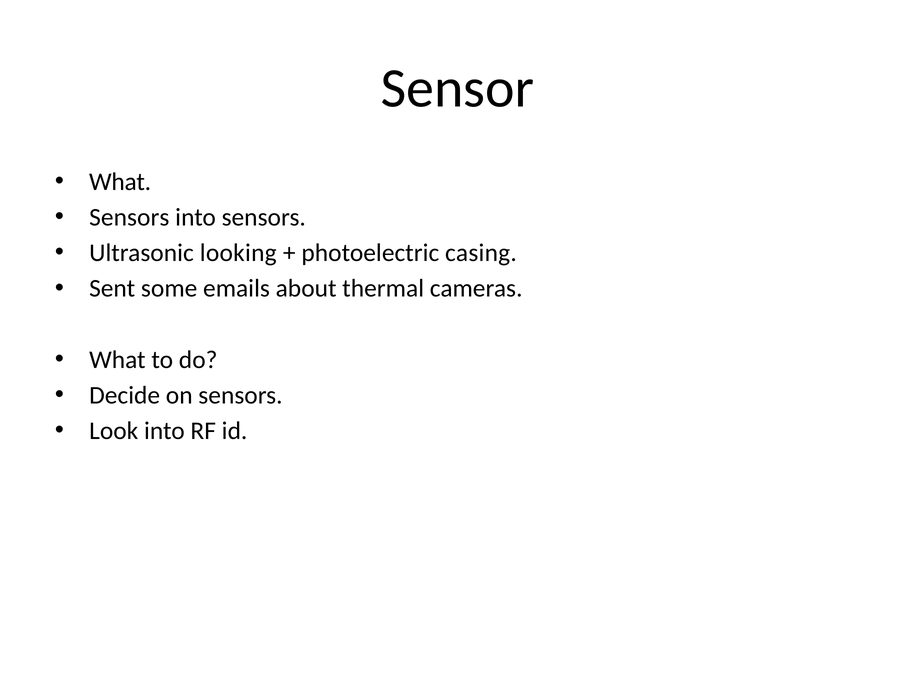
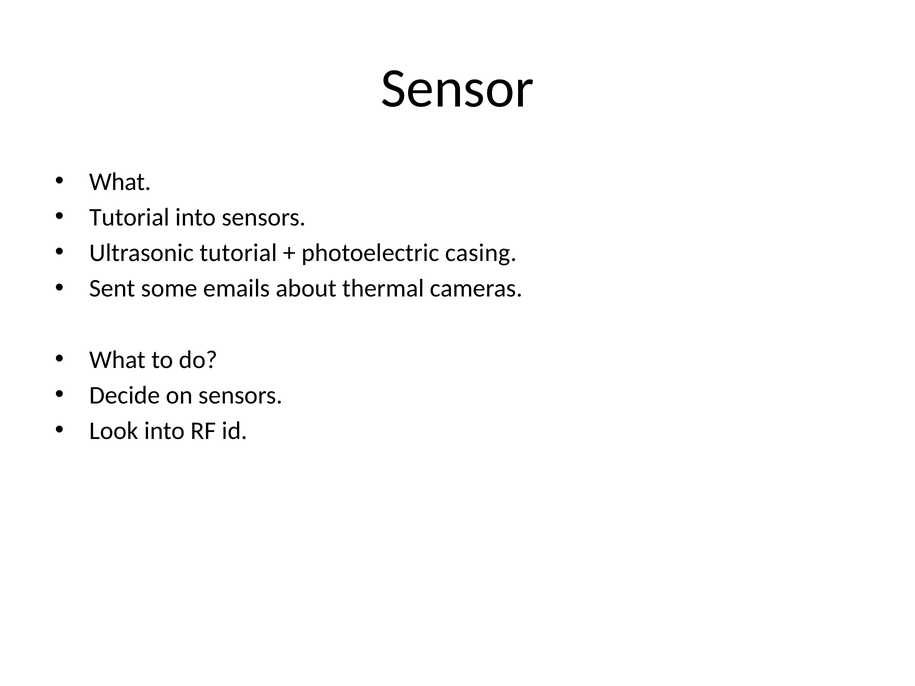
Sensors at (129, 217): Sensors -> Tutorial
Ultrasonic looking: looking -> tutorial
